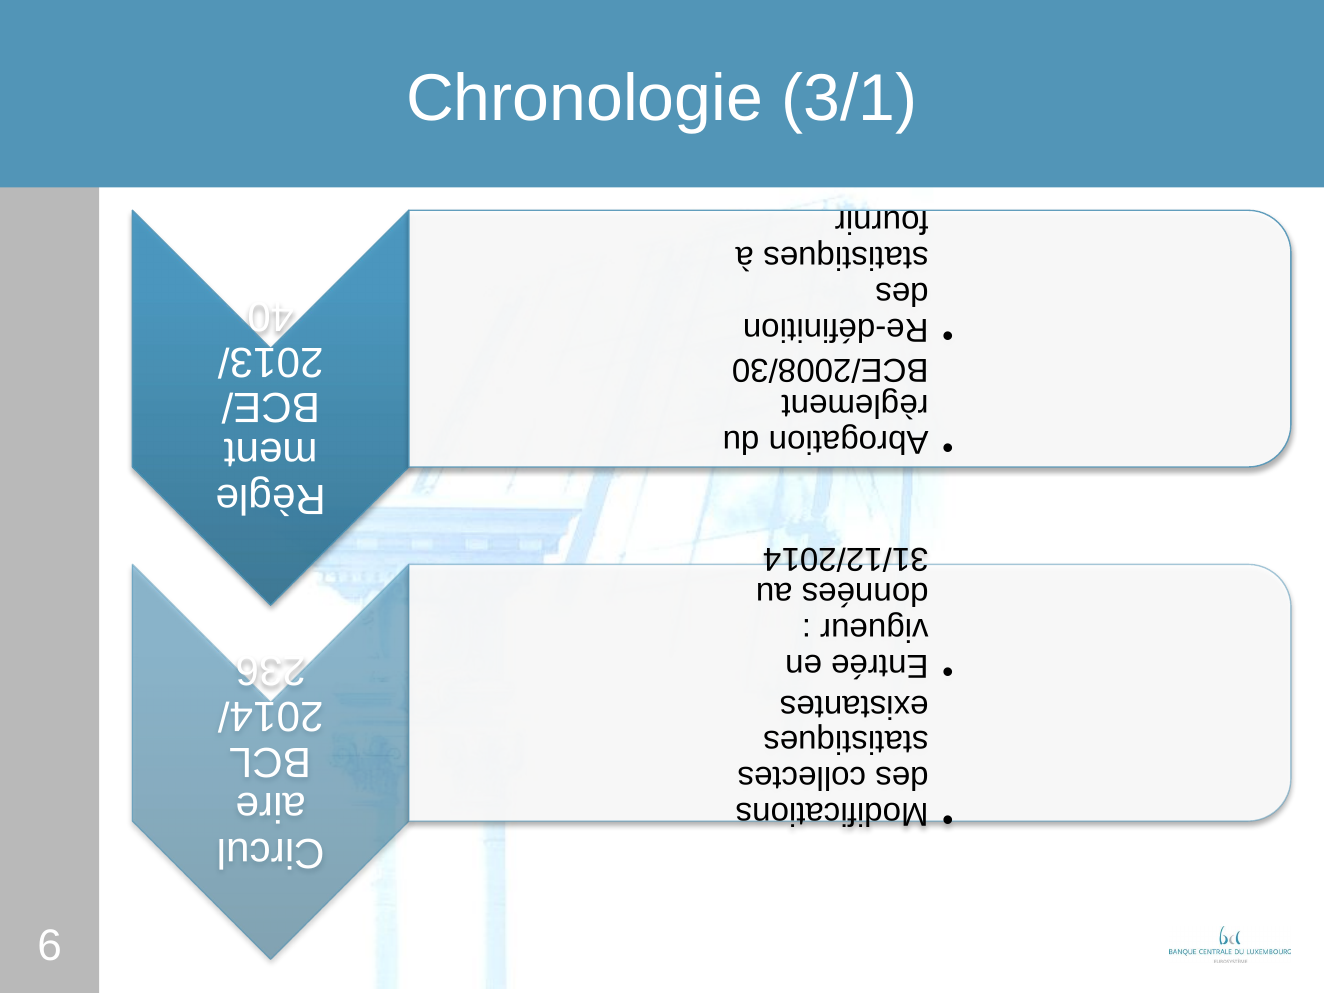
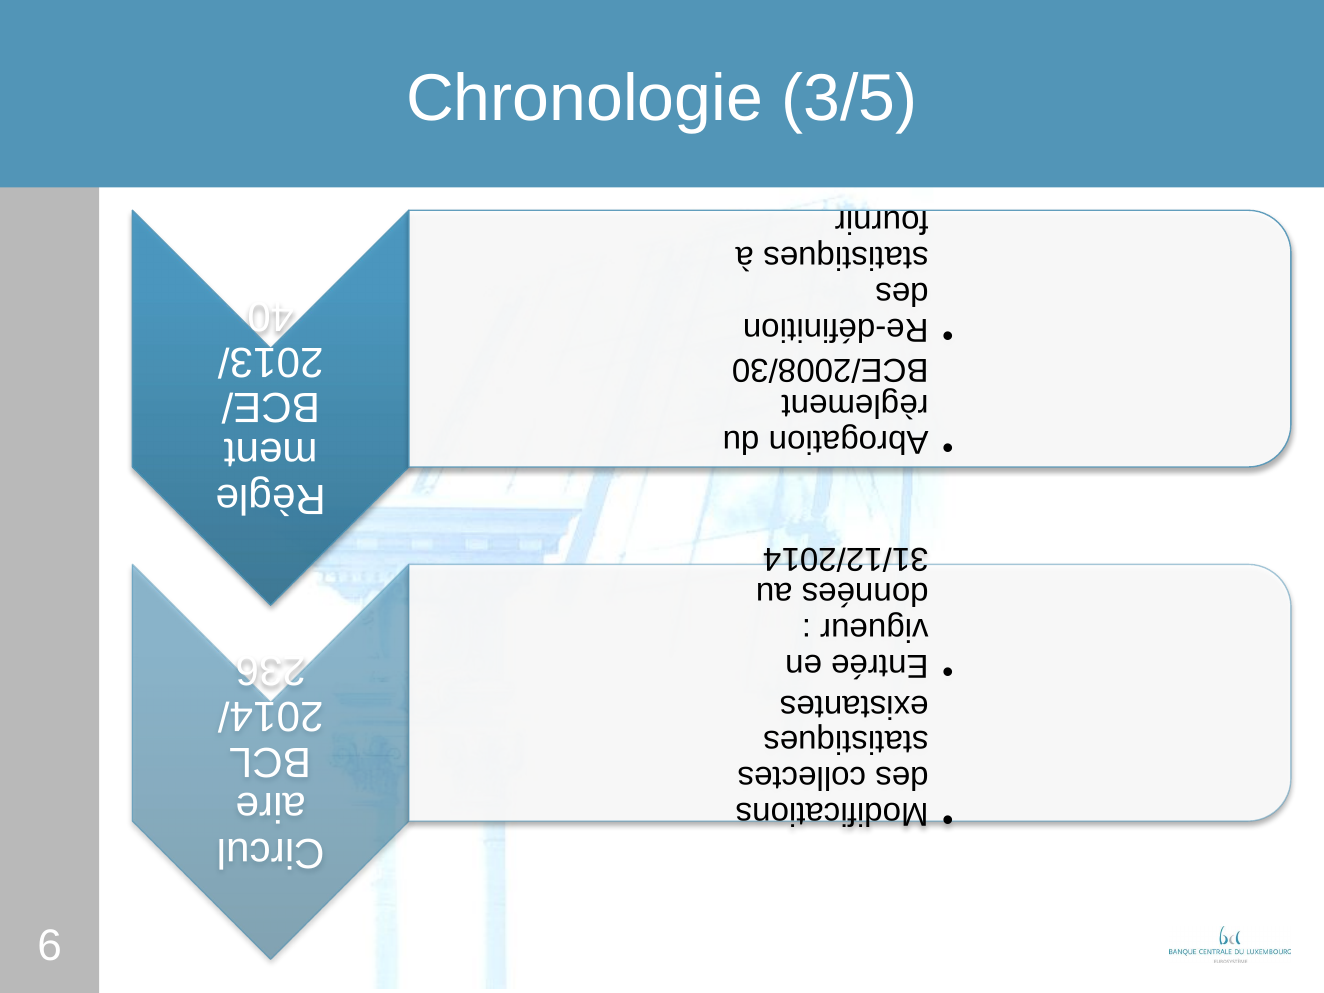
3/1: 3/1 -> 3/5
